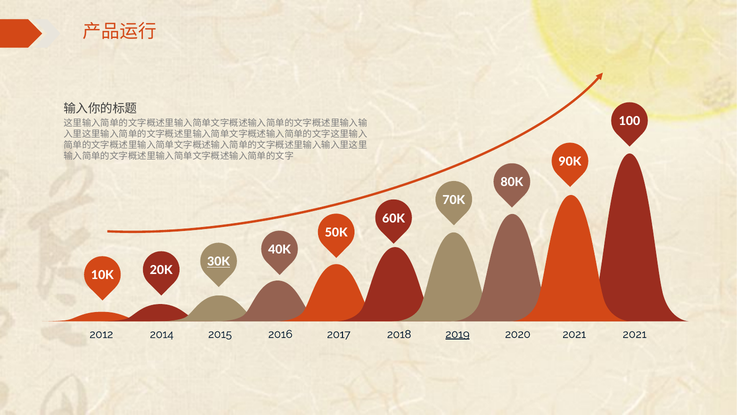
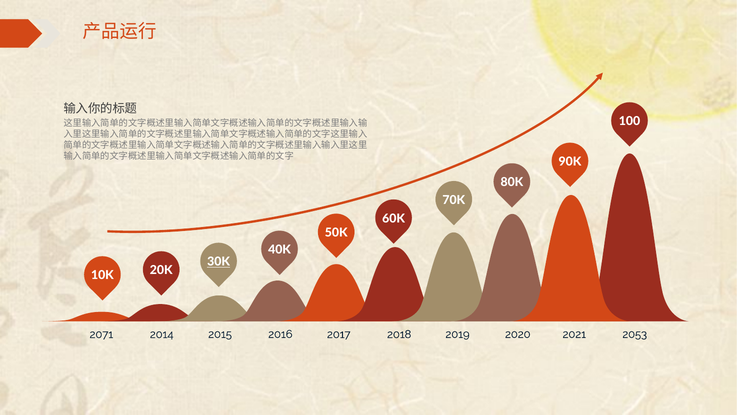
2012: 2012 -> 2071
2019 underline: present -> none
2021 2021: 2021 -> 2053
